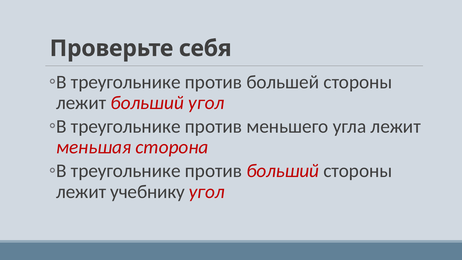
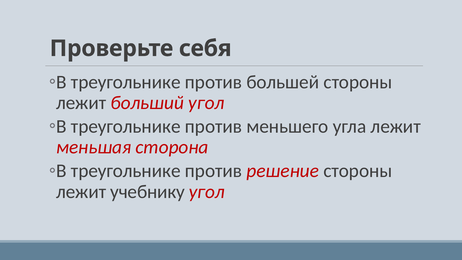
против больший: больший -> решение
